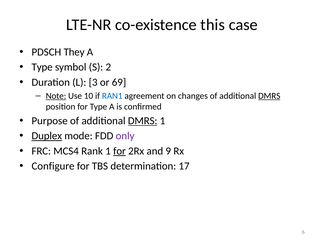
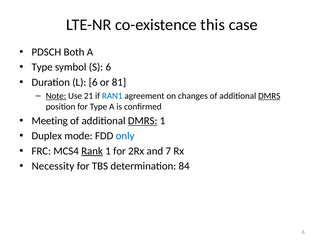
They: They -> Both
S 2: 2 -> 6
L 3: 3 -> 6
69: 69 -> 81
10: 10 -> 21
Purpose: Purpose -> Meeting
Duplex underline: present -> none
only colour: purple -> blue
Rank underline: none -> present
for at (120, 151) underline: present -> none
9: 9 -> 7
Configure: Configure -> Necessity
17: 17 -> 84
